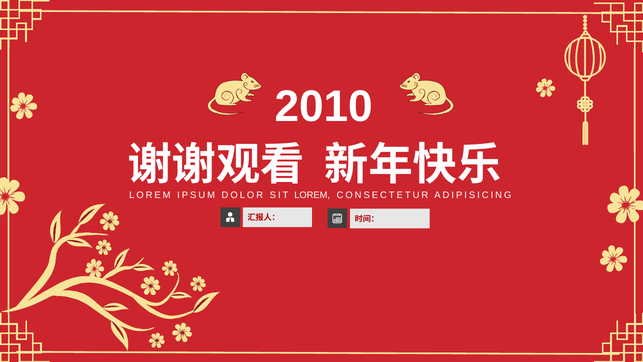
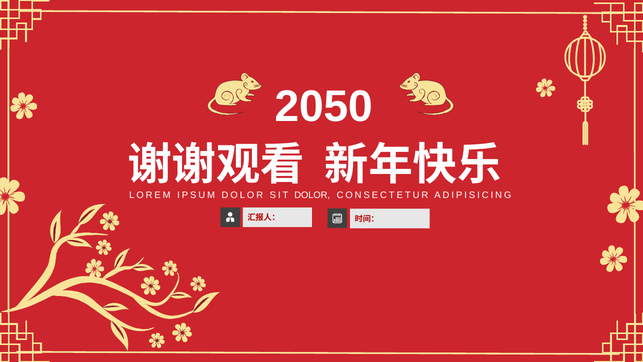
2010: 2010 -> 2050
SIT LOREM: LOREM -> DOLOR
